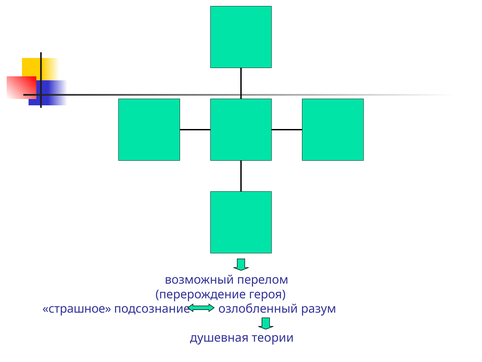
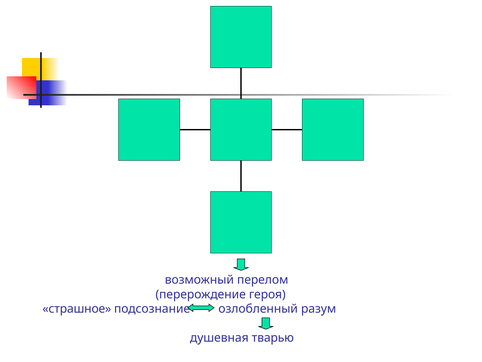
теории: теории -> тварью
